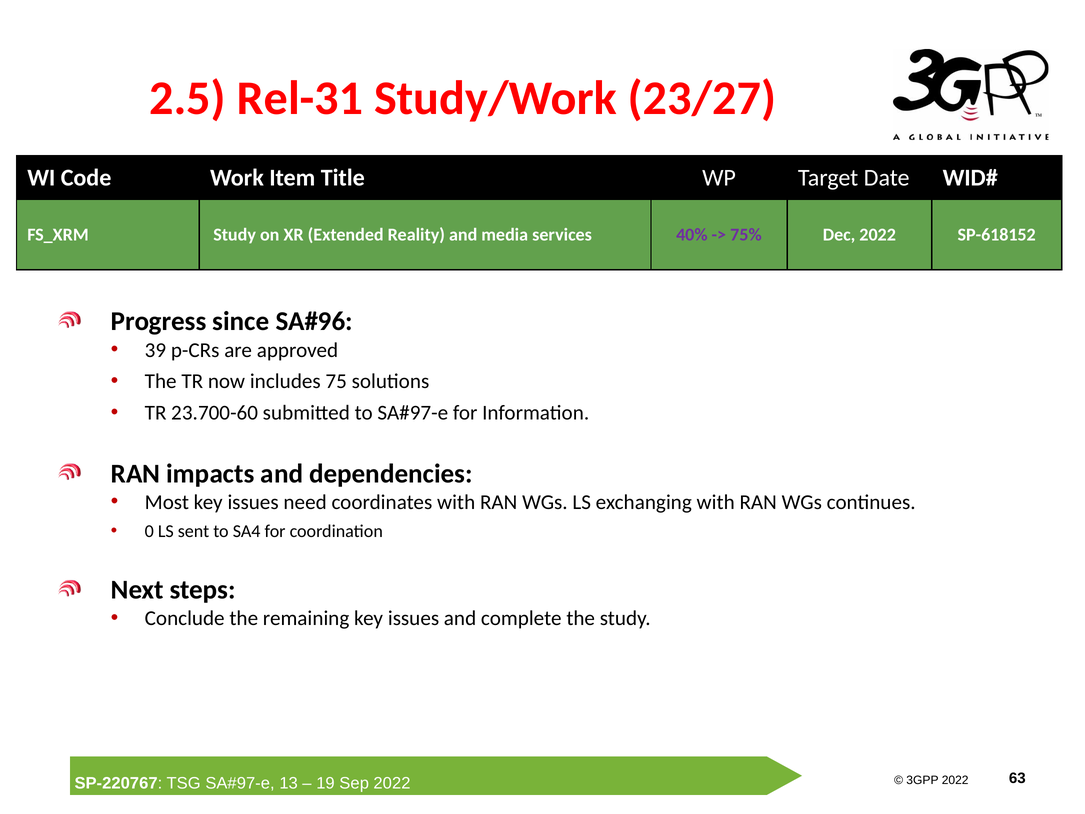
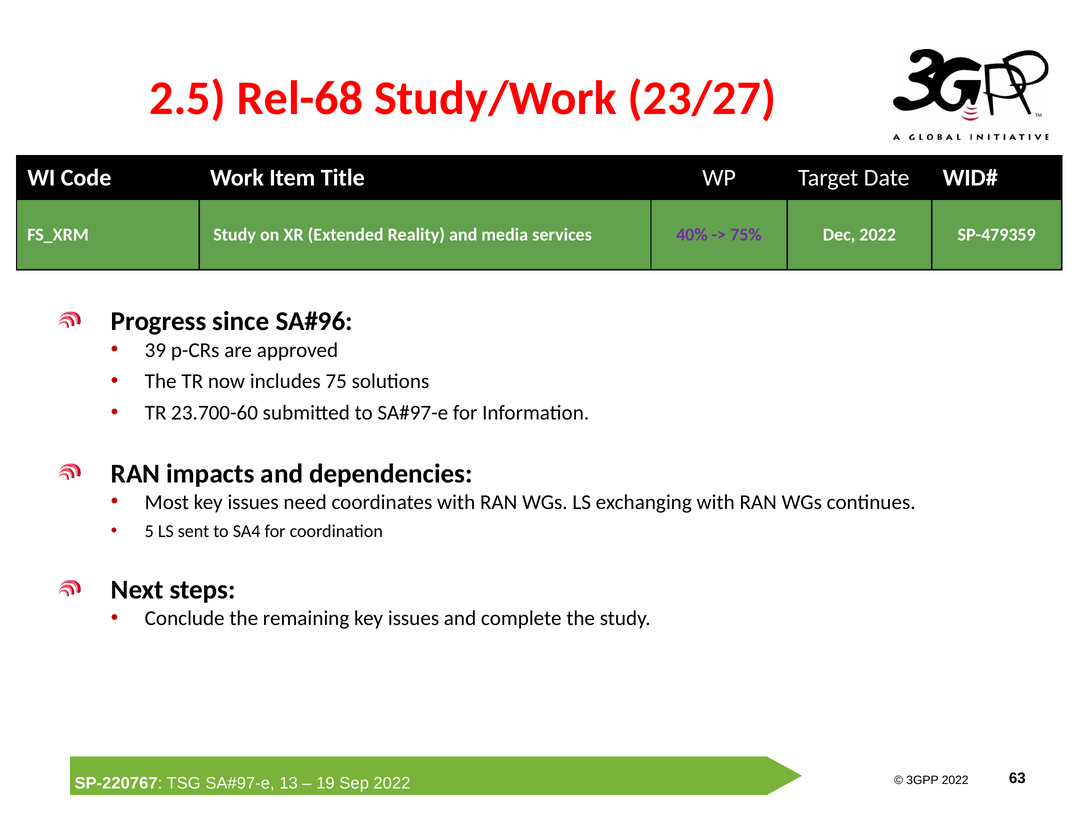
Rel-31: Rel-31 -> Rel-68
SP-618152: SP-618152 -> SP-479359
0: 0 -> 5
